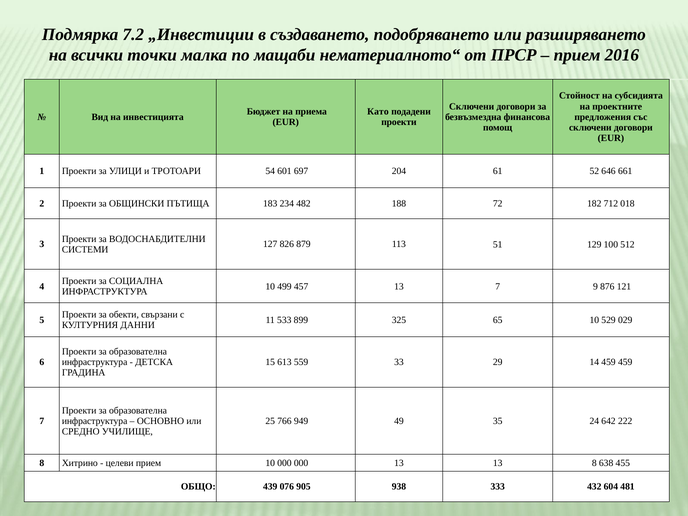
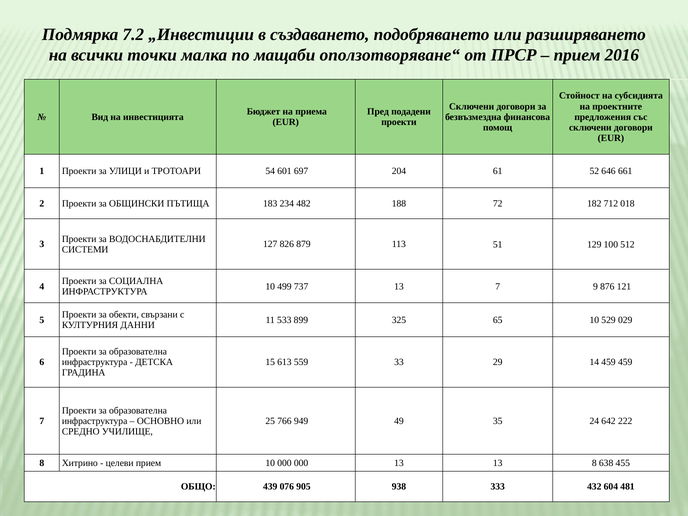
нематериалното“: нематериалното“ -> оползотворяване“
Като: Като -> Пред
457: 457 -> 737
